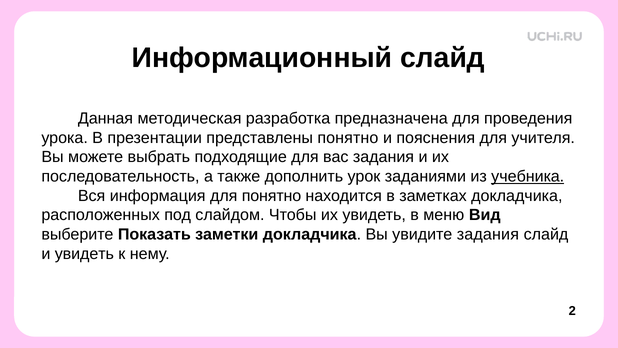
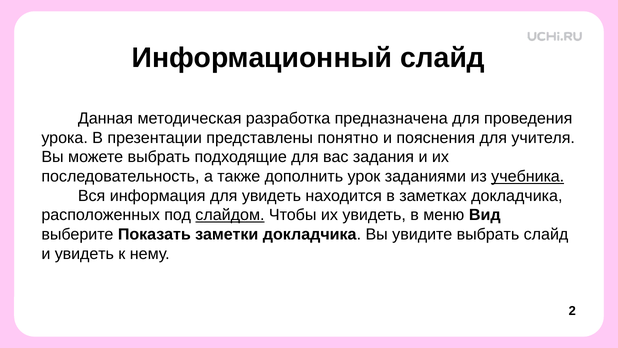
для понятно: понятно -> увидеть
слайдом underline: none -> present
увидите задания: задания -> выбрать
